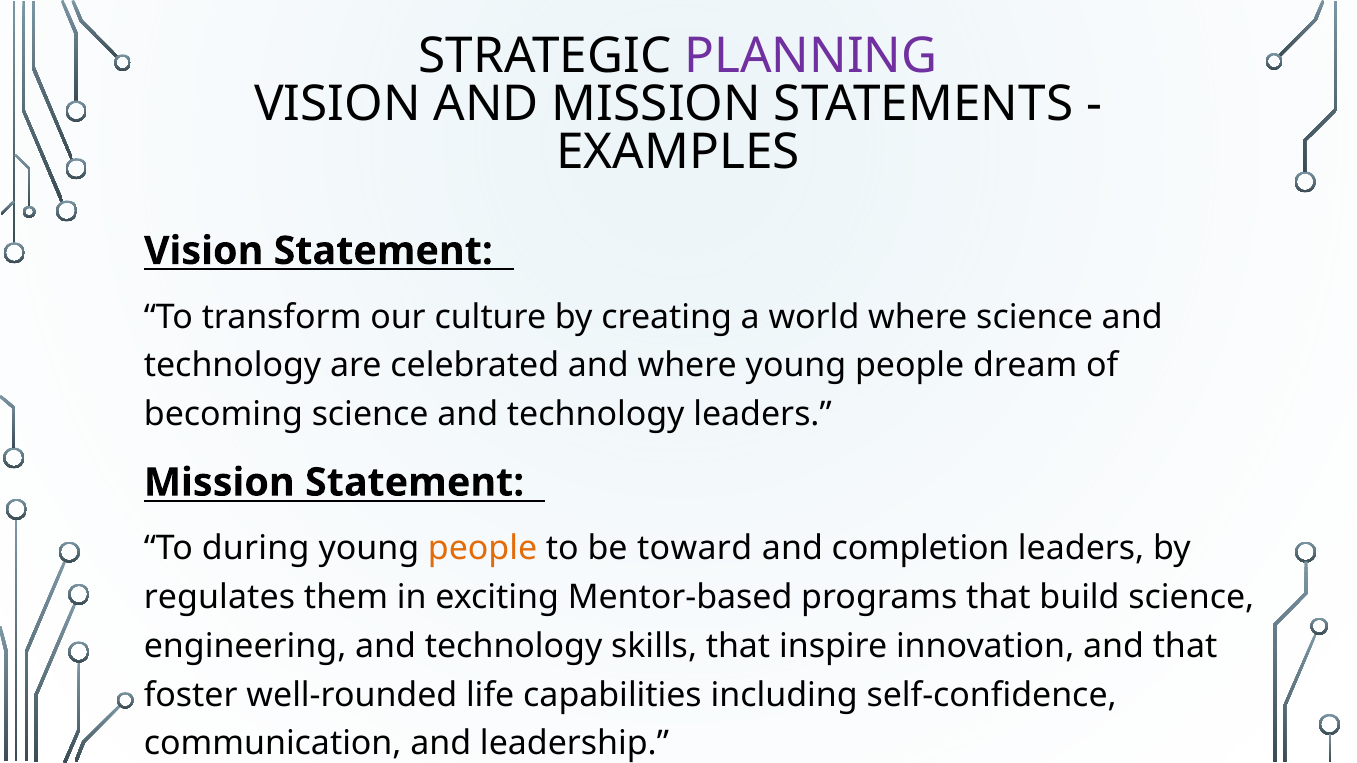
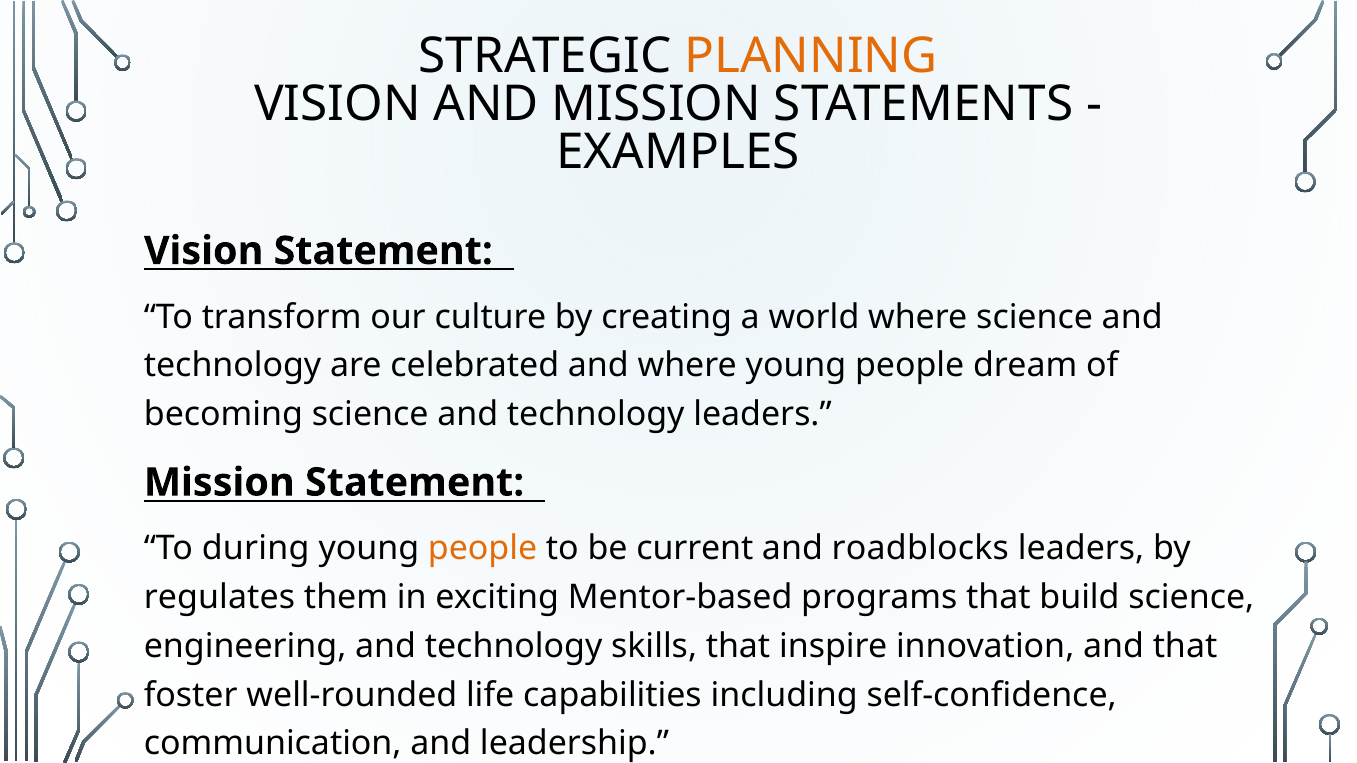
PLANNING colour: purple -> orange
toward: toward -> current
completion: completion -> roadblocks
